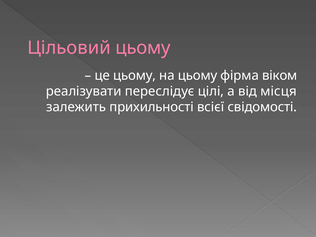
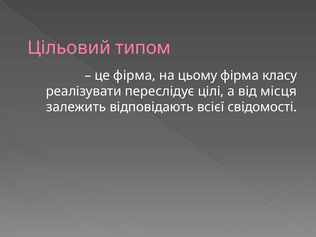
Цільовий цьому: цьому -> типом
це цьому: цьому -> фірма
віком: віком -> класу
прихильності: прихильності -> відповідають
